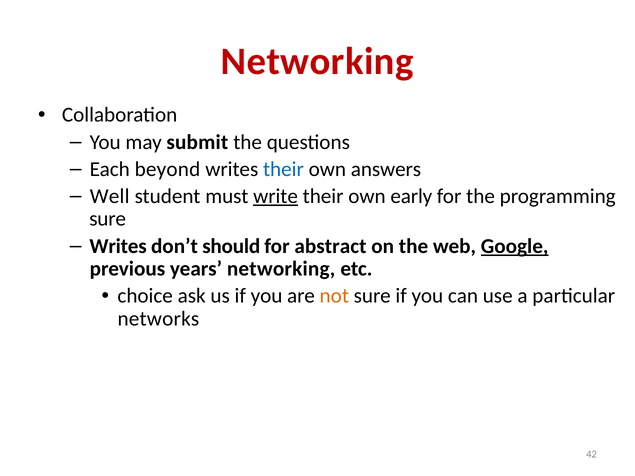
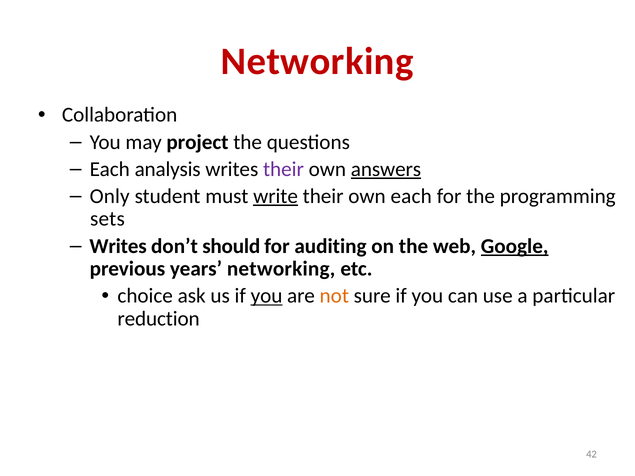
submit: submit -> project
beyond: beyond -> analysis
their at (283, 169) colour: blue -> purple
answers underline: none -> present
Well: Well -> Only
own early: early -> each
sure at (108, 219): sure -> sets
abstract: abstract -> auditing
you at (267, 296) underline: none -> present
networks: networks -> reduction
